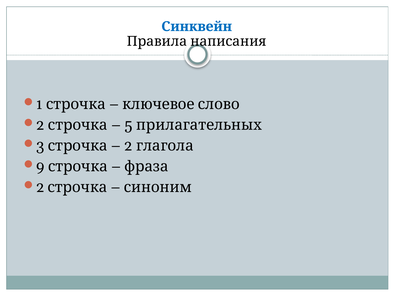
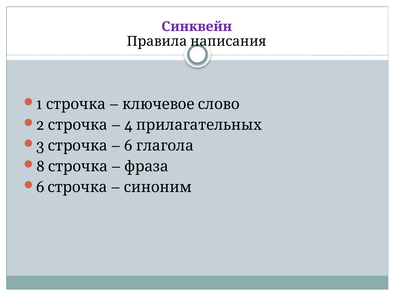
Синквейн colour: blue -> purple
5: 5 -> 4
2 at (128, 146): 2 -> 6
9: 9 -> 8
2 at (40, 187): 2 -> 6
